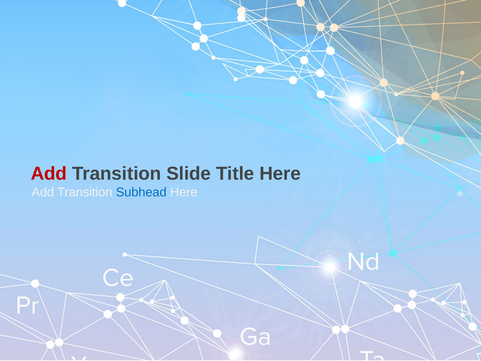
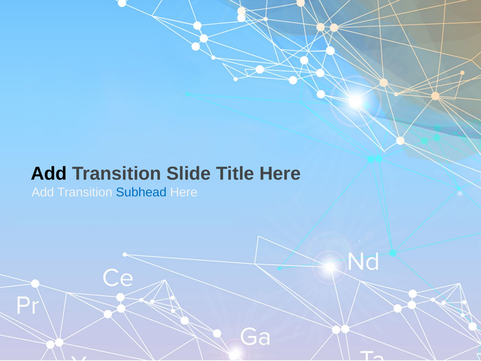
Add at (49, 174) colour: red -> black
